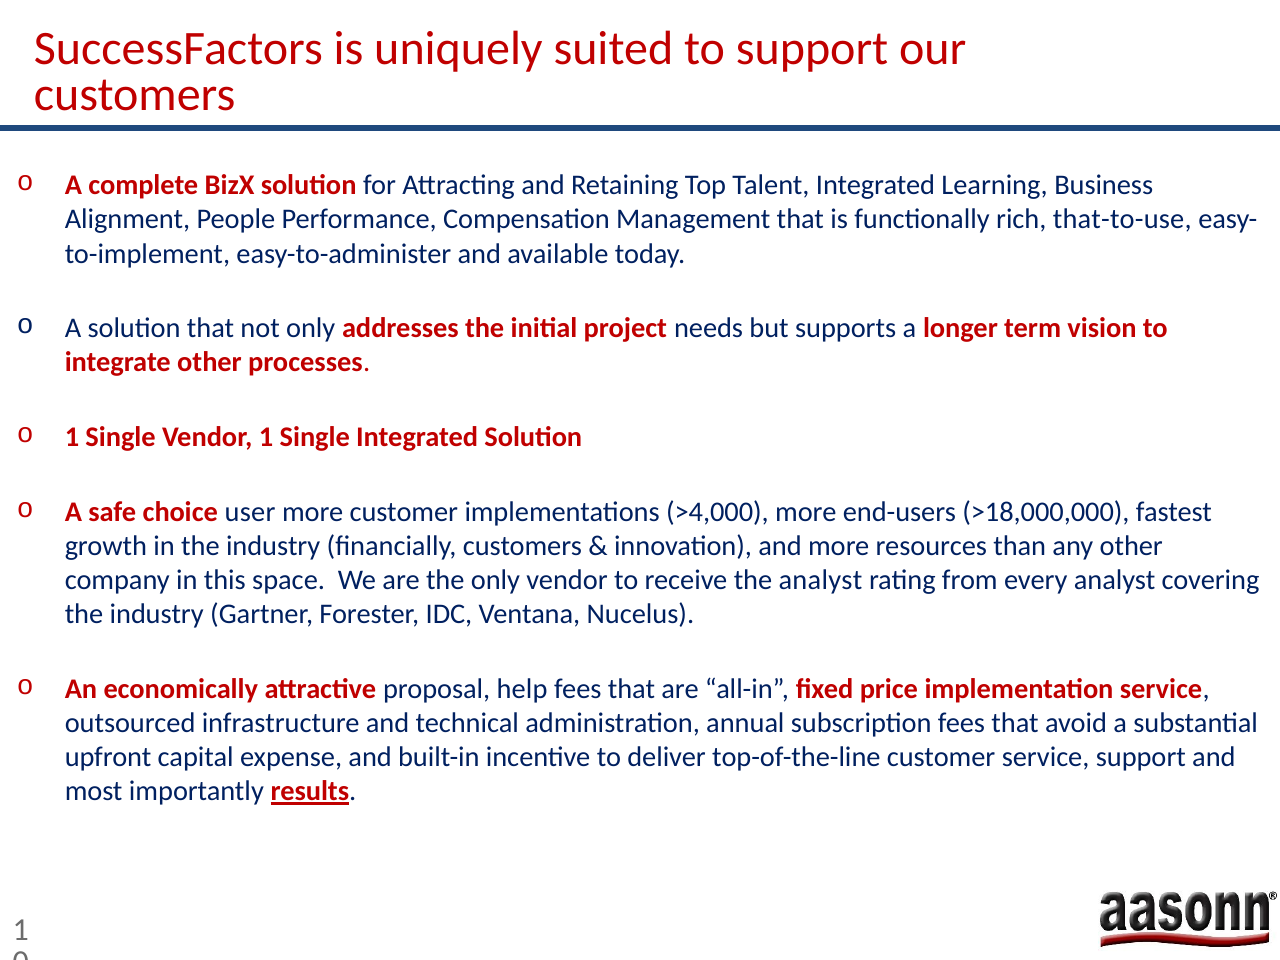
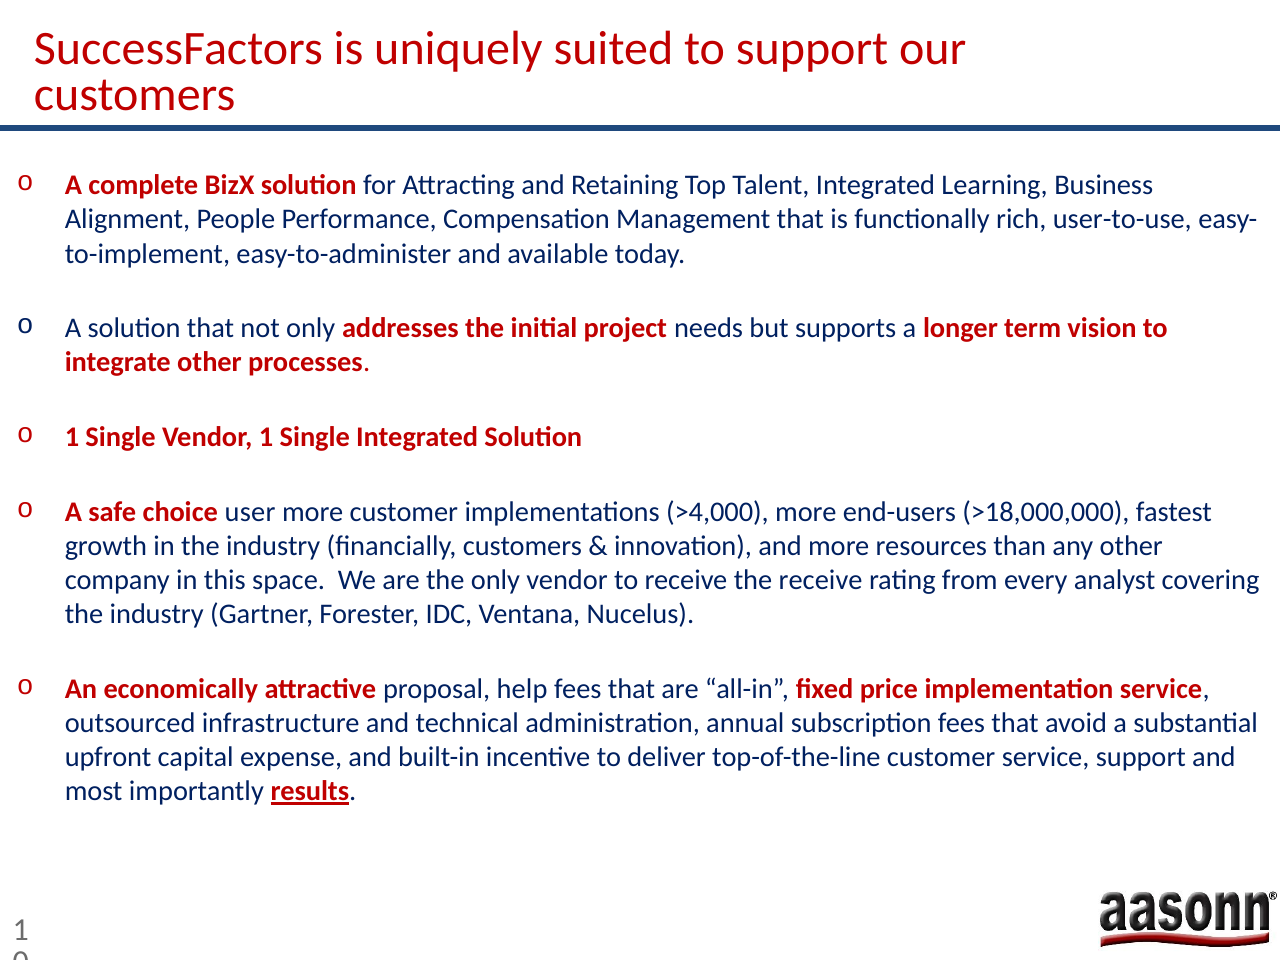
that-to-use: that-to-use -> user-to-use
the analyst: analyst -> receive
